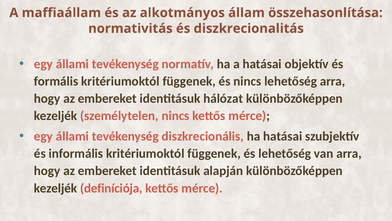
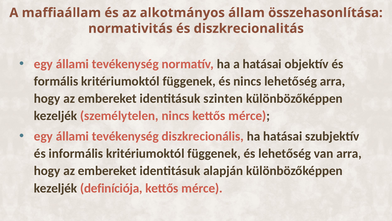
hálózat: hálózat -> szinten
